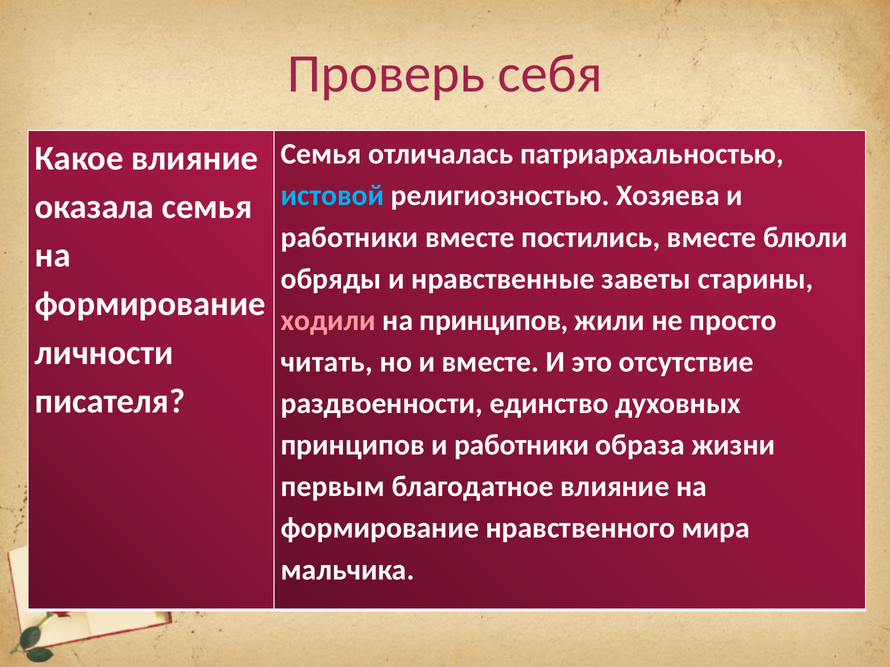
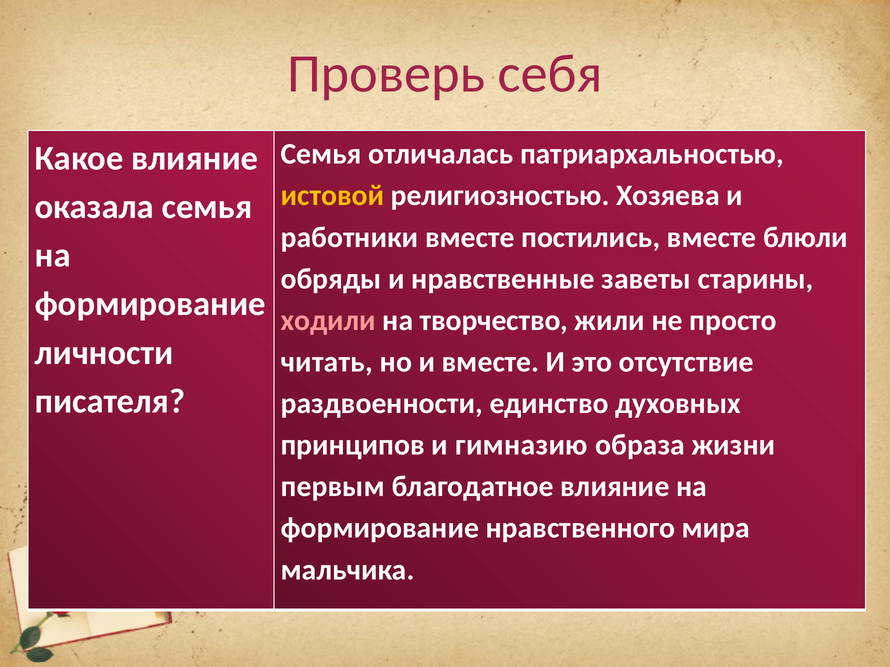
истовой colour: light blue -> yellow
на принципов: принципов -> творчество
принципов и работники: работники -> гимназию
